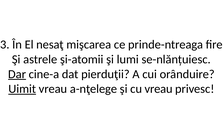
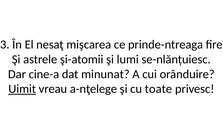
Dar underline: present -> none
pierduţii: pierduţii -> minunat
cu vreau: vreau -> toate
